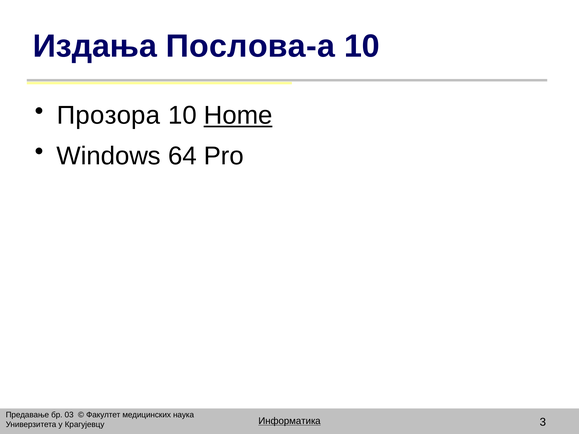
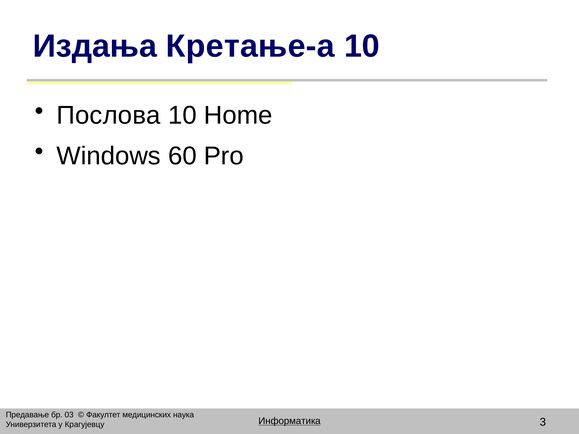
Послова-а: Послова-а -> Кретање-а
Прозора: Прозора -> Послова
Home underline: present -> none
64: 64 -> 60
